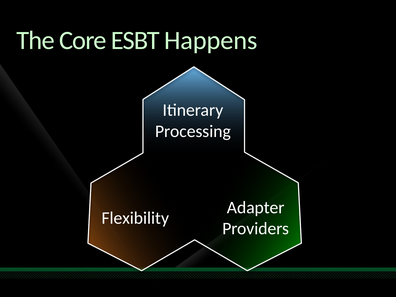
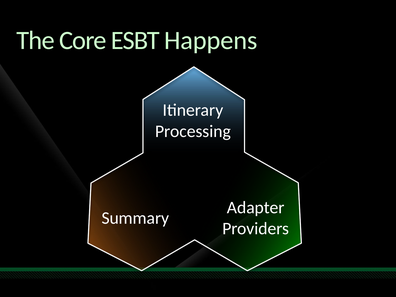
Flexibility: Flexibility -> Summary
